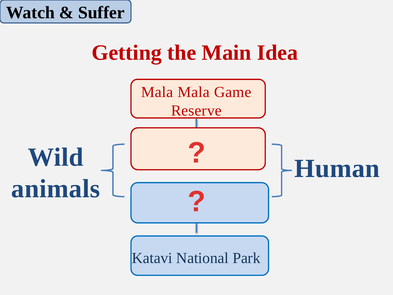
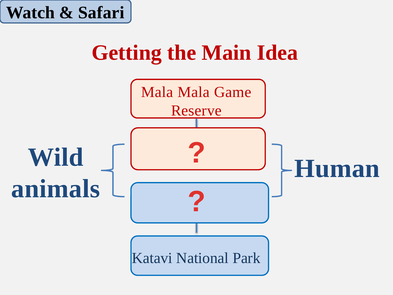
Suffer: Suffer -> Safari
